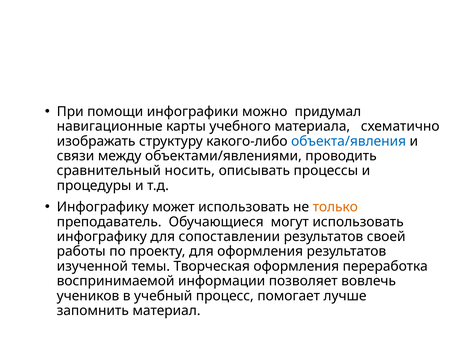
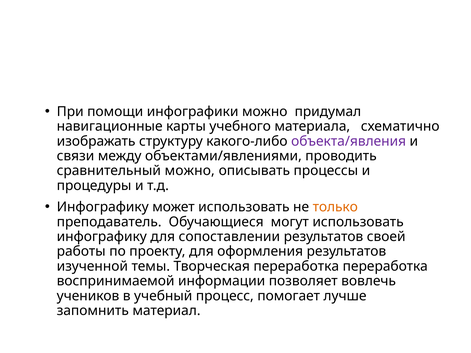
объекта/явления colour: blue -> purple
сравнительный носить: носить -> можно
Творческая оформления: оформления -> переработка
